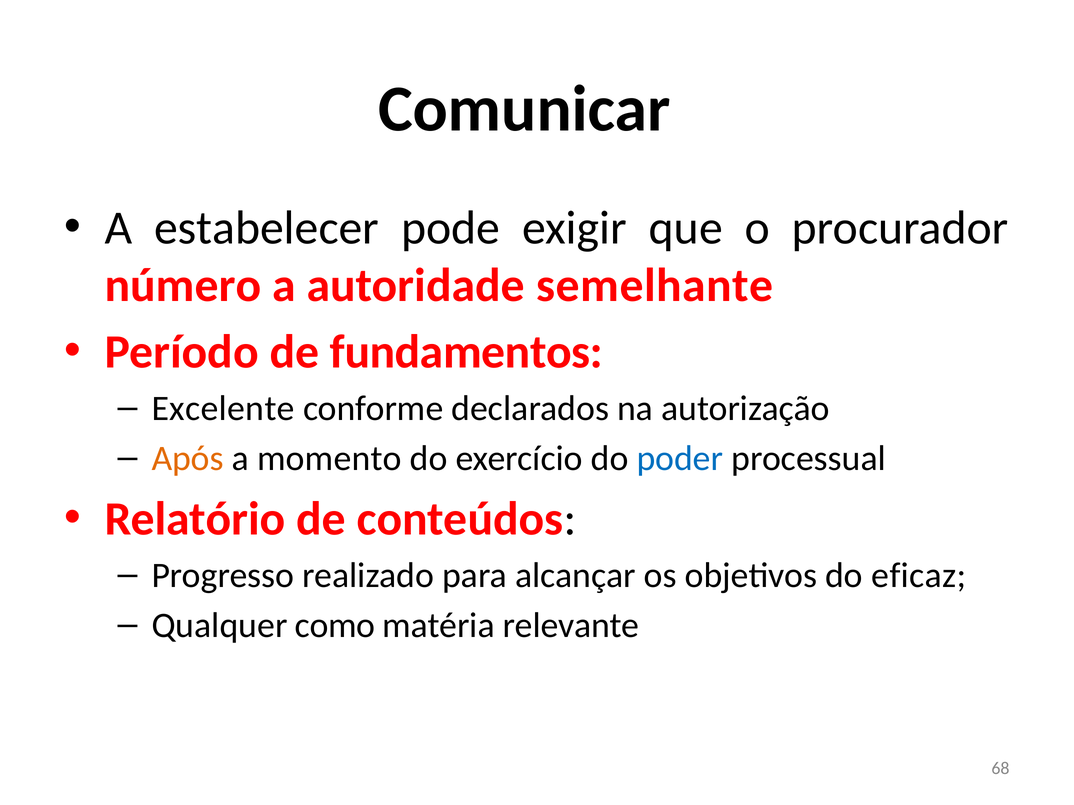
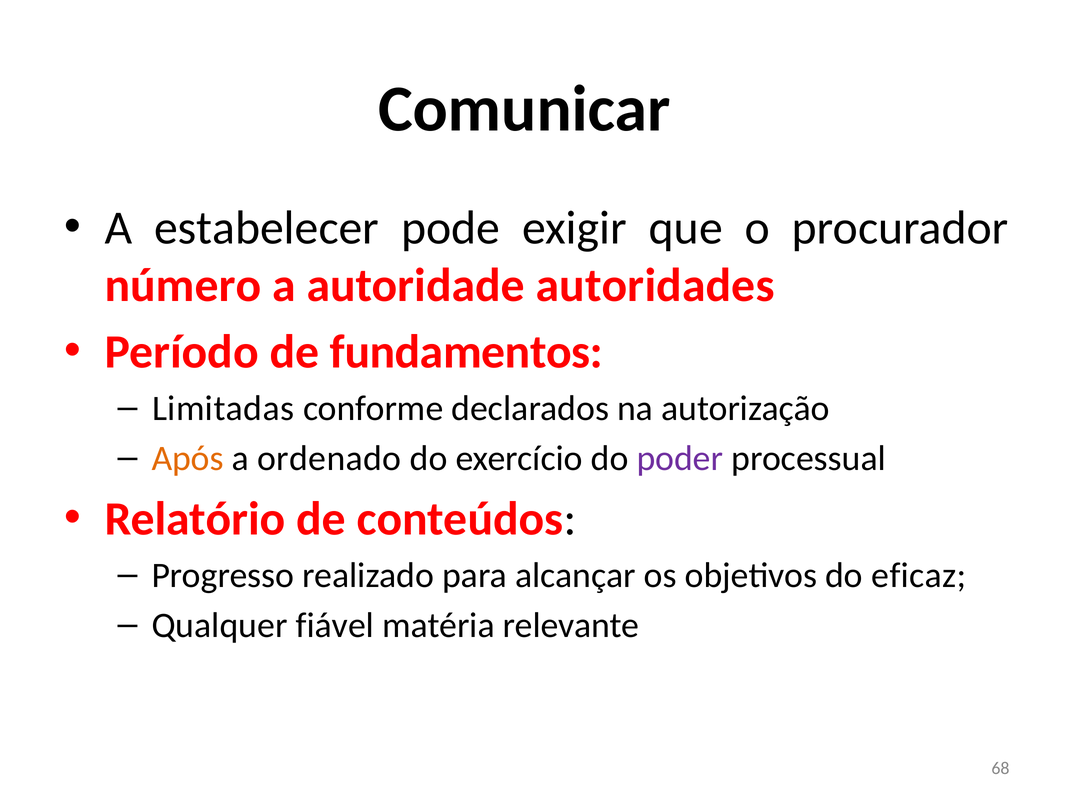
semelhante: semelhante -> autoridades
Excelente: Excelente -> Limitadas
momento: momento -> ordenado
poder colour: blue -> purple
como: como -> fiável
